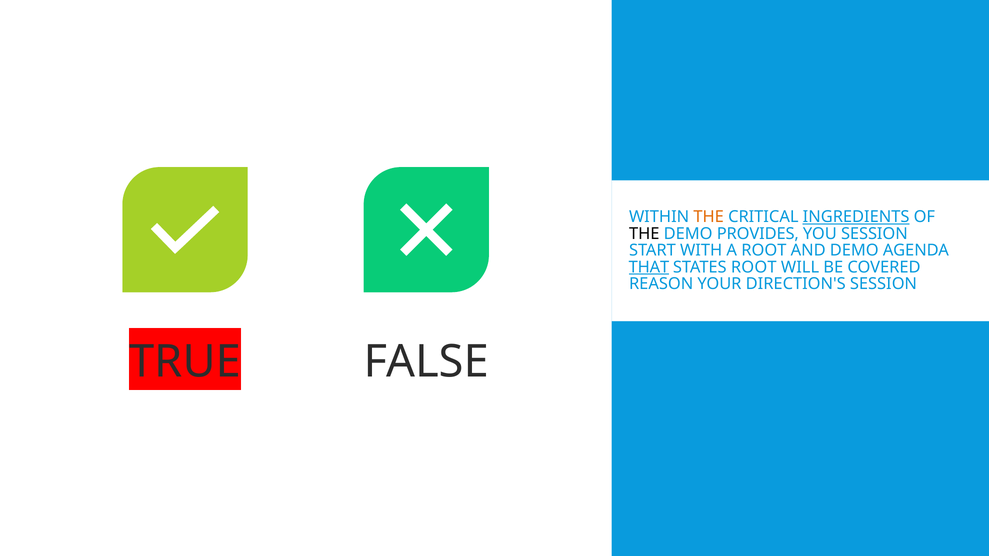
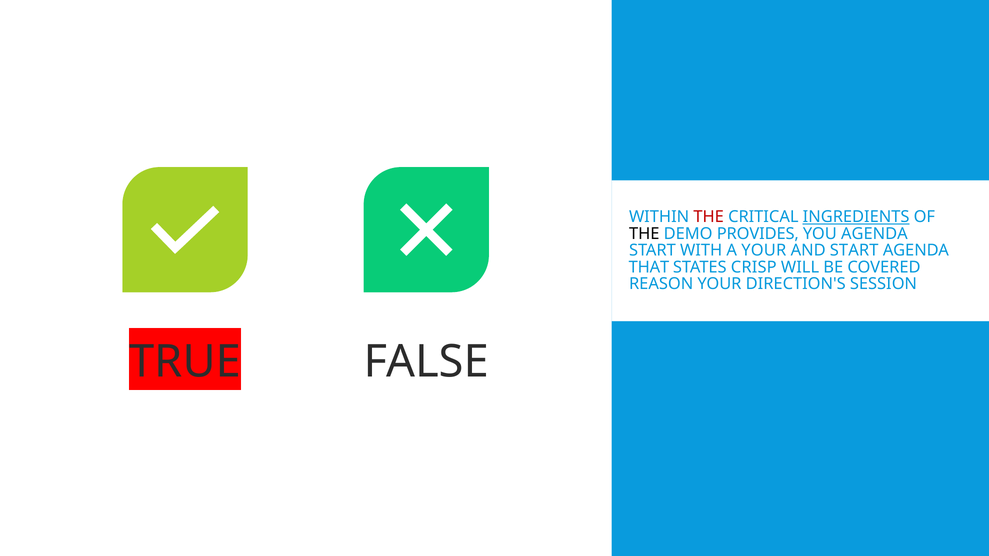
THE at (709, 217) colour: orange -> red
YOU SESSION: SESSION -> AGENDA
A ROOT: ROOT -> YOUR
AND DEMO: DEMO -> START
THAT underline: present -> none
STATES ROOT: ROOT -> CRISP
